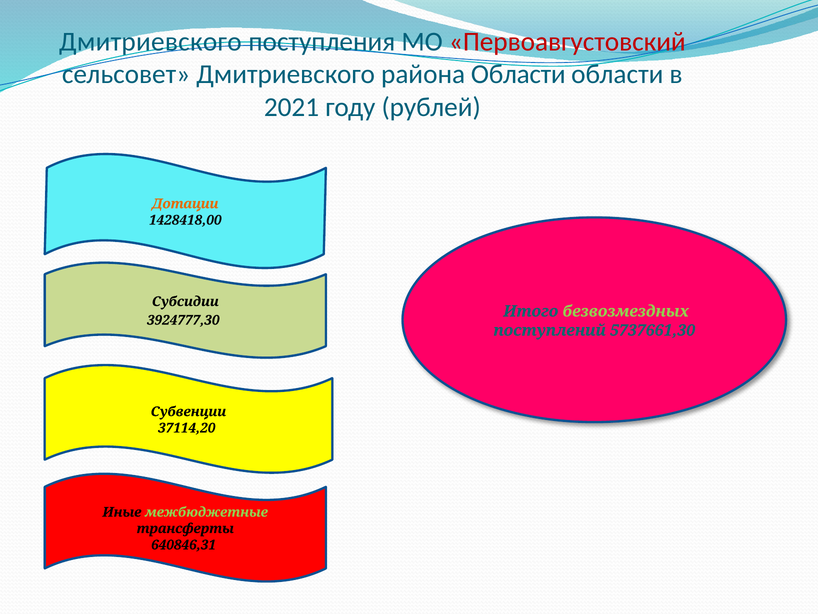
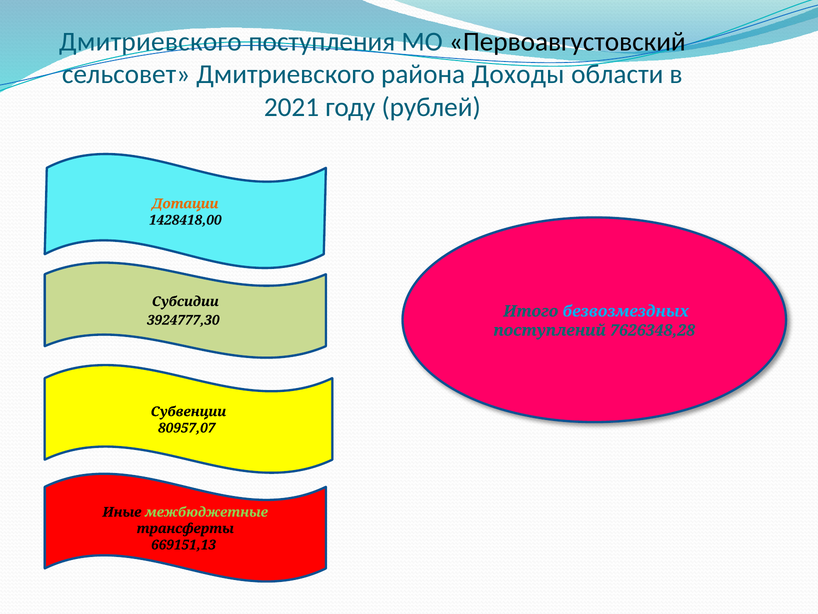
Первоавгустовский colour: red -> black
района Области: Области -> Доходы
безвозмездных colour: light green -> light blue
5737661,30: 5737661,30 -> 7626348,28
37114,20: 37114,20 -> 80957,07
640846,31: 640846,31 -> 669151,13
